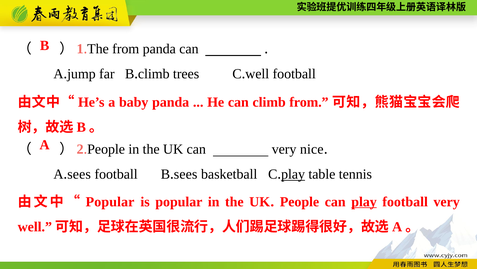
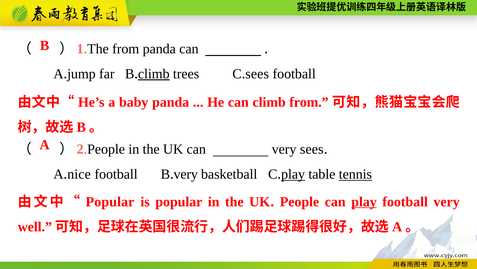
climb at (154, 74) underline: none -> present
well at (257, 74): well -> sees
very nice: nice -> sees
sees at (79, 174): sees -> nice
sees at (186, 174): sees -> very
tennis underline: none -> present
